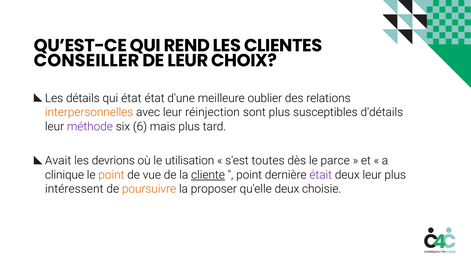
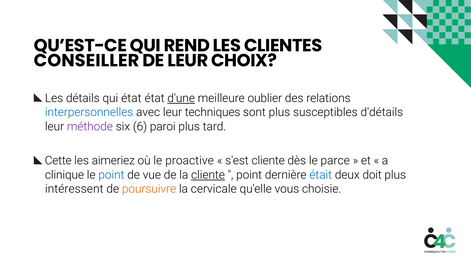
d'une underline: none -> present
interpersonnelles colour: orange -> blue
réinjection: réinjection -> techniques
mais: mais -> paroi
Avait: Avait -> Cette
devrions: devrions -> aimeriez
utilisation: utilisation -> proactive
s'est toutes: toutes -> cliente
point at (111, 175) colour: orange -> blue
était colour: purple -> blue
deux leur: leur -> doit
proposer: proposer -> cervicale
qu'elle deux: deux -> vous
